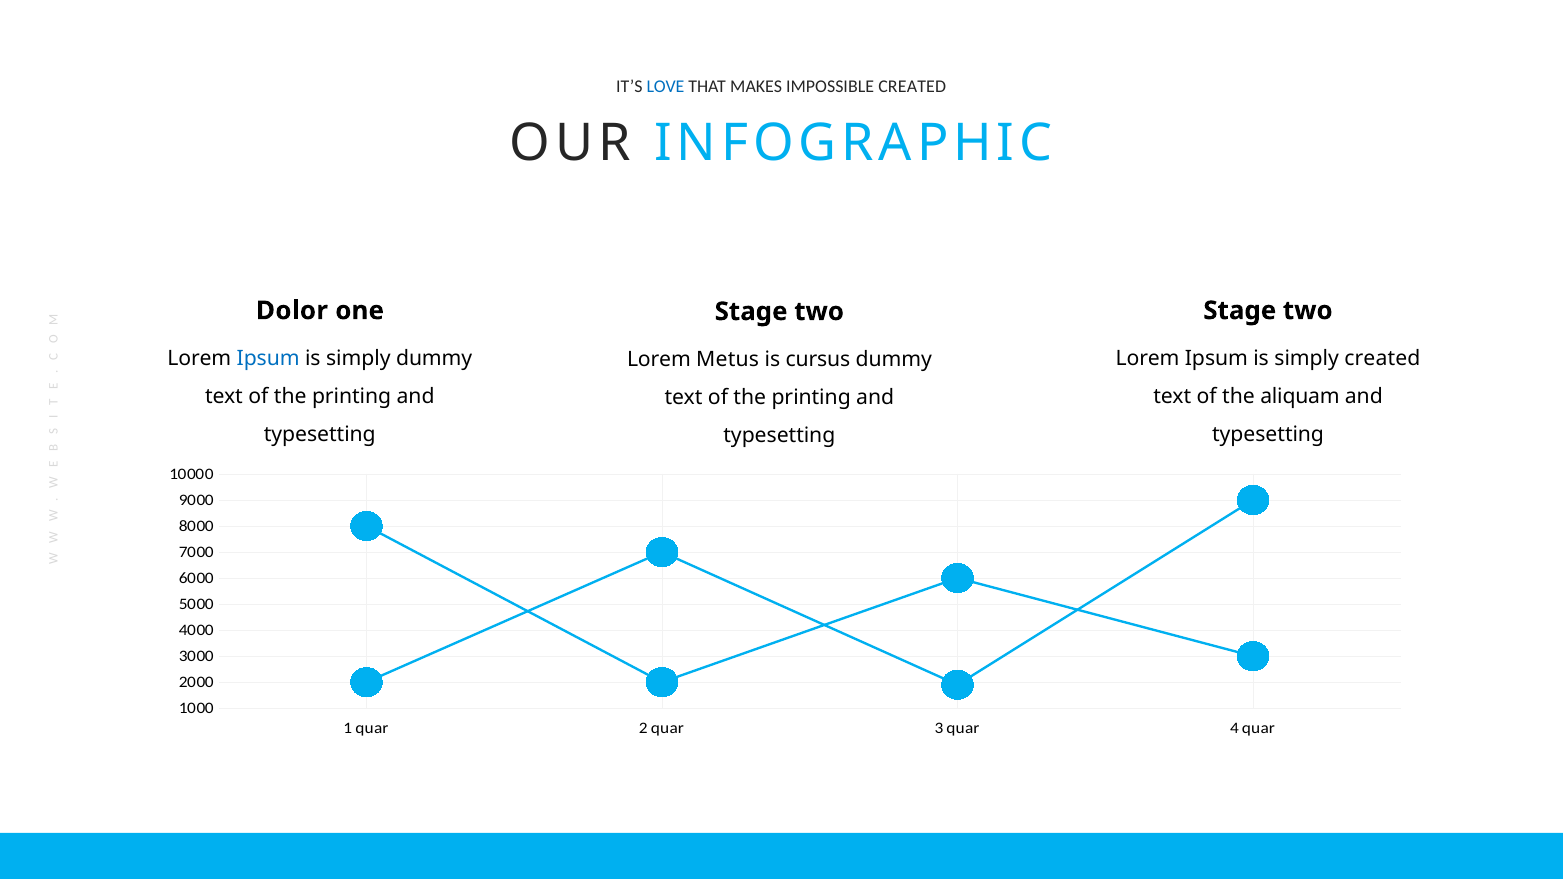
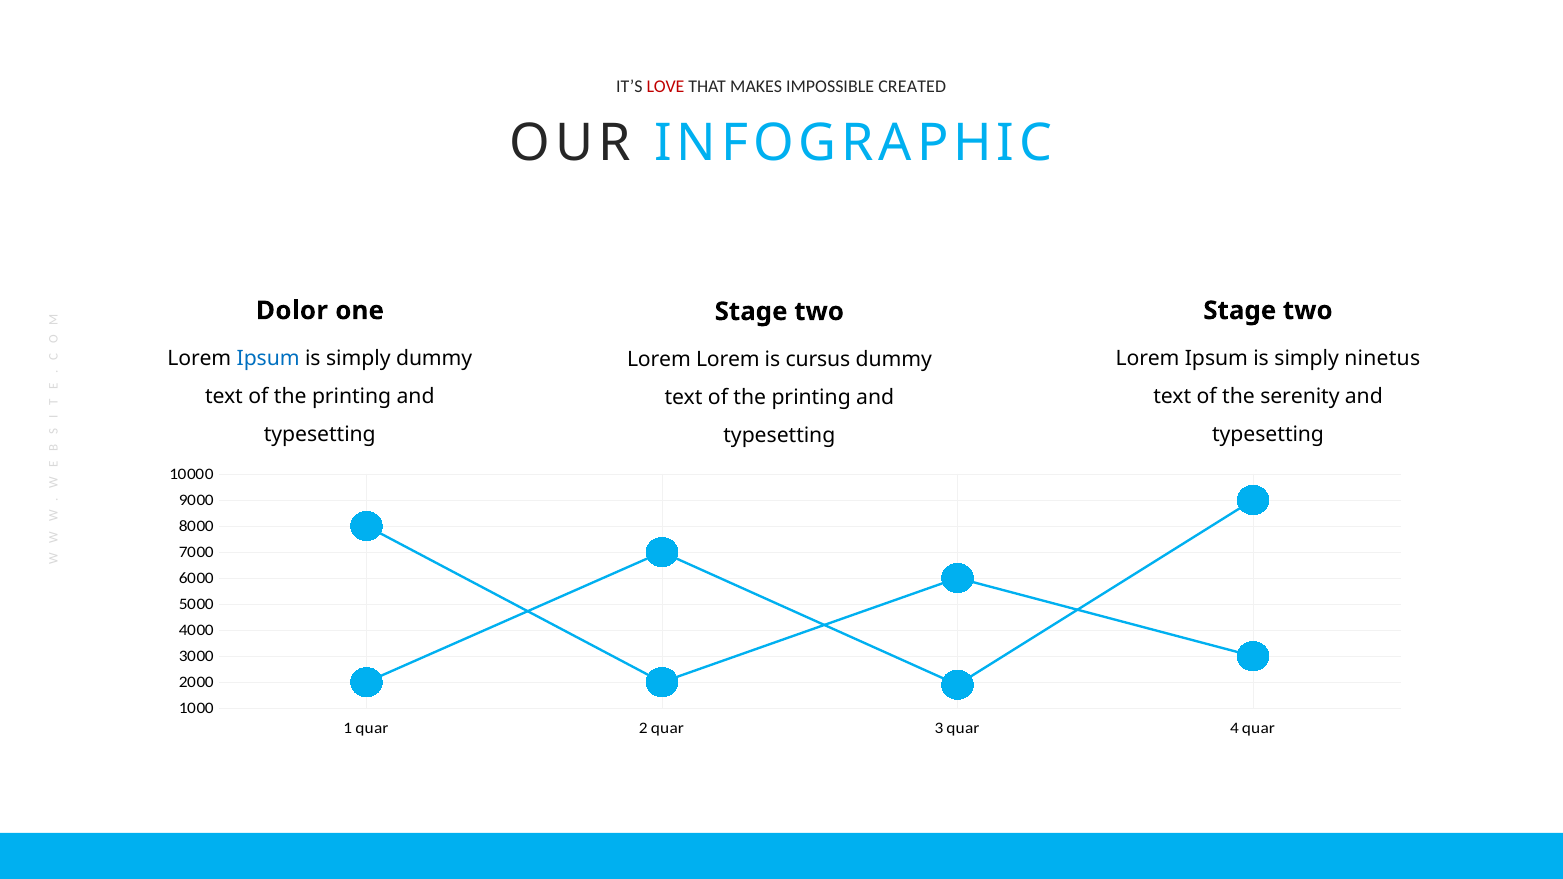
LOVE colour: blue -> red
simply created: created -> ninetus
Lorem Metus: Metus -> Lorem
aliquam: aliquam -> serenity
